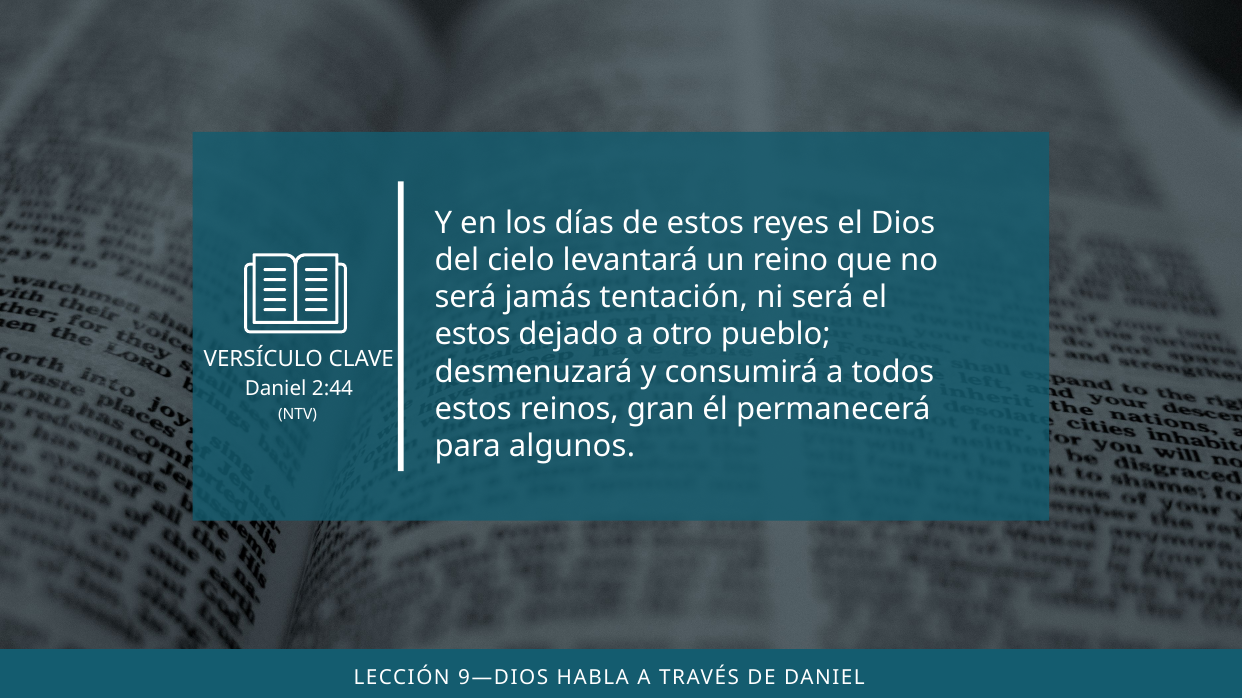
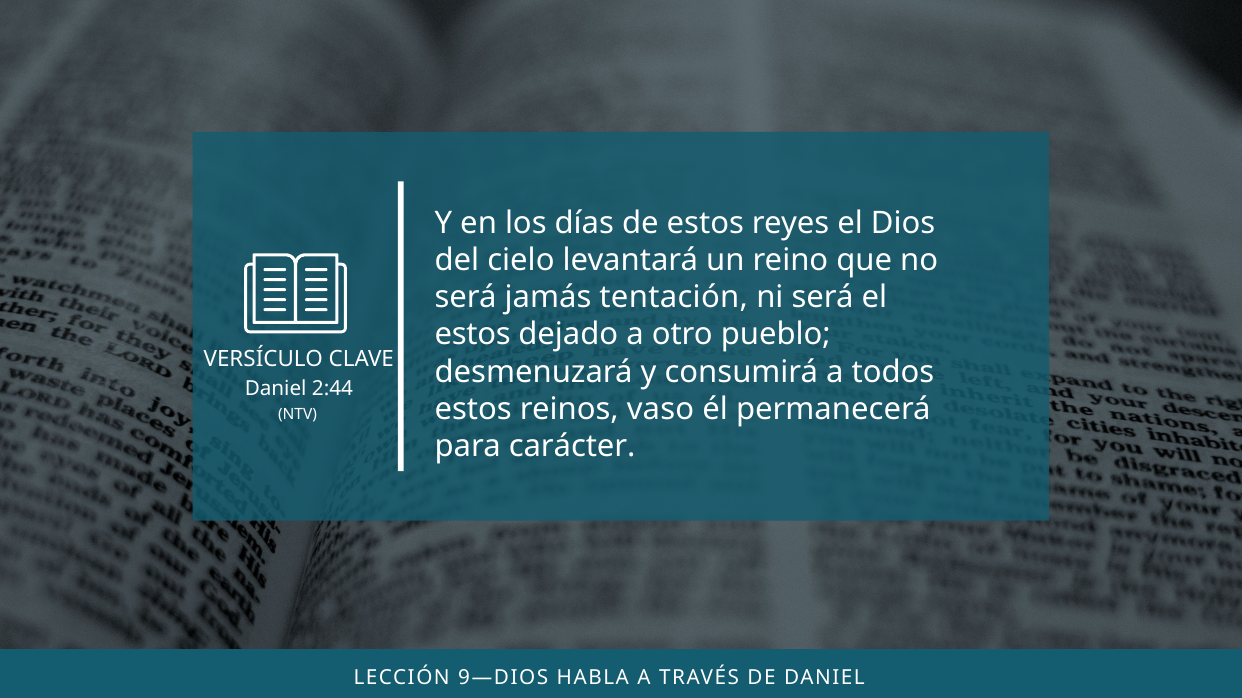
gran: gran -> vaso
algunos: algunos -> carácter
